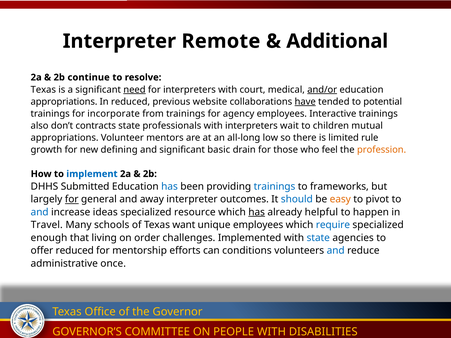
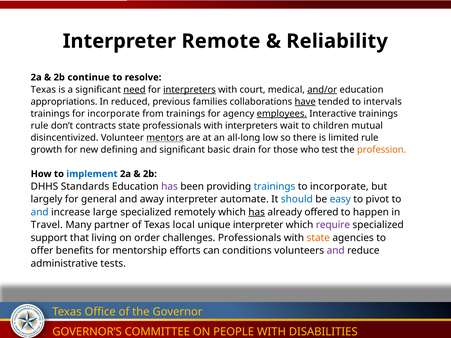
Additional: Additional -> Reliability
interpreters at (189, 90) underline: none -> present
website: website -> families
potential: potential -> intervals
employees at (282, 114) underline: none -> present
also at (40, 126): also -> rule
appropriations at (65, 138): appropriations -> disincentivized
mentors underline: none -> present
feel: feel -> test
Submitted: Submitted -> Standards
has at (170, 187) colour: blue -> purple
to frameworks: frameworks -> incorporate
for at (72, 199) underline: present -> none
outcomes: outcomes -> automate
easy colour: orange -> blue
ideas: ideas -> large
resource: resource -> remotely
helpful: helpful -> offered
schools: schools -> partner
want: want -> local
unique employees: employees -> interpreter
require colour: blue -> purple
enough: enough -> support
challenges Implemented: Implemented -> Professionals
state at (318, 238) colour: blue -> orange
offer reduced: reduced -> benefits
and at (336, 251) colour: blue -> purple
once: once -> tests
